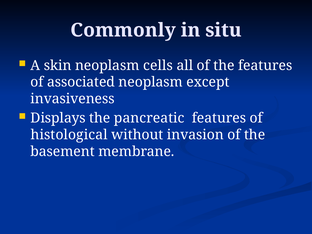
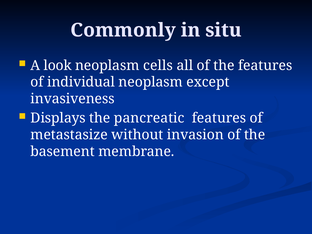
skin: skin -> look
associated: associated -> individual
histological: histological -> metastasize
